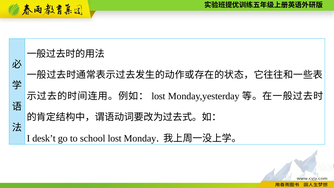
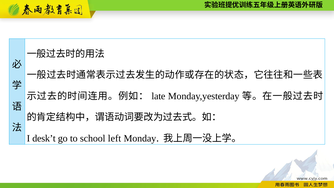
lost at (158, 96): lost -> late
school lost: lost -> left
